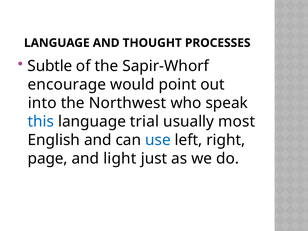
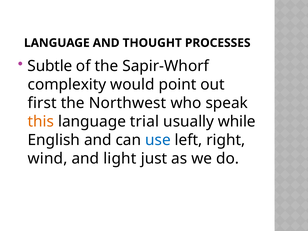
encourage: encourage -> complexity
into: into -> first
this colour: blue -> orange
most: most -> while
page: page -> wind
